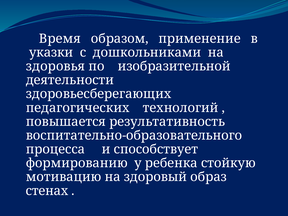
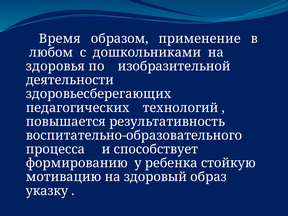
указки: указки -> любом
стенах: стенах -> указку
